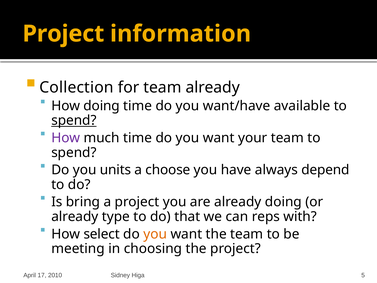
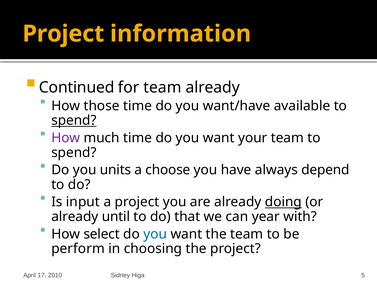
Collection: Collection -> Continued
How doing: doing -> those
bring: bring -> input
doing at (283, 202) underline: none -> present
type: type -> until
reps: reps -> year
you at (155, 234) colour: orange -> blue
meeting: meeting -> perform
